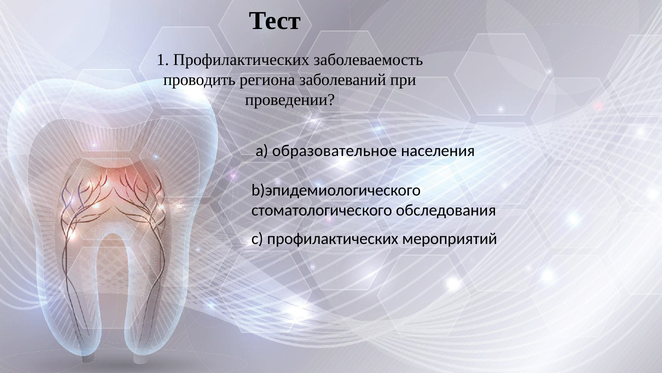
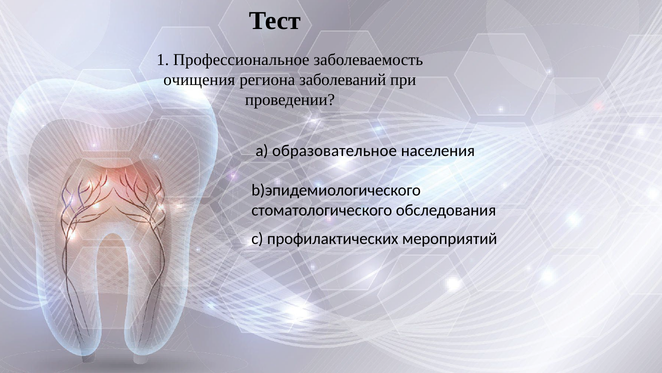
1 Профилактических: Профилактических -> Профессиональное
проводить: проводить -> очищения
